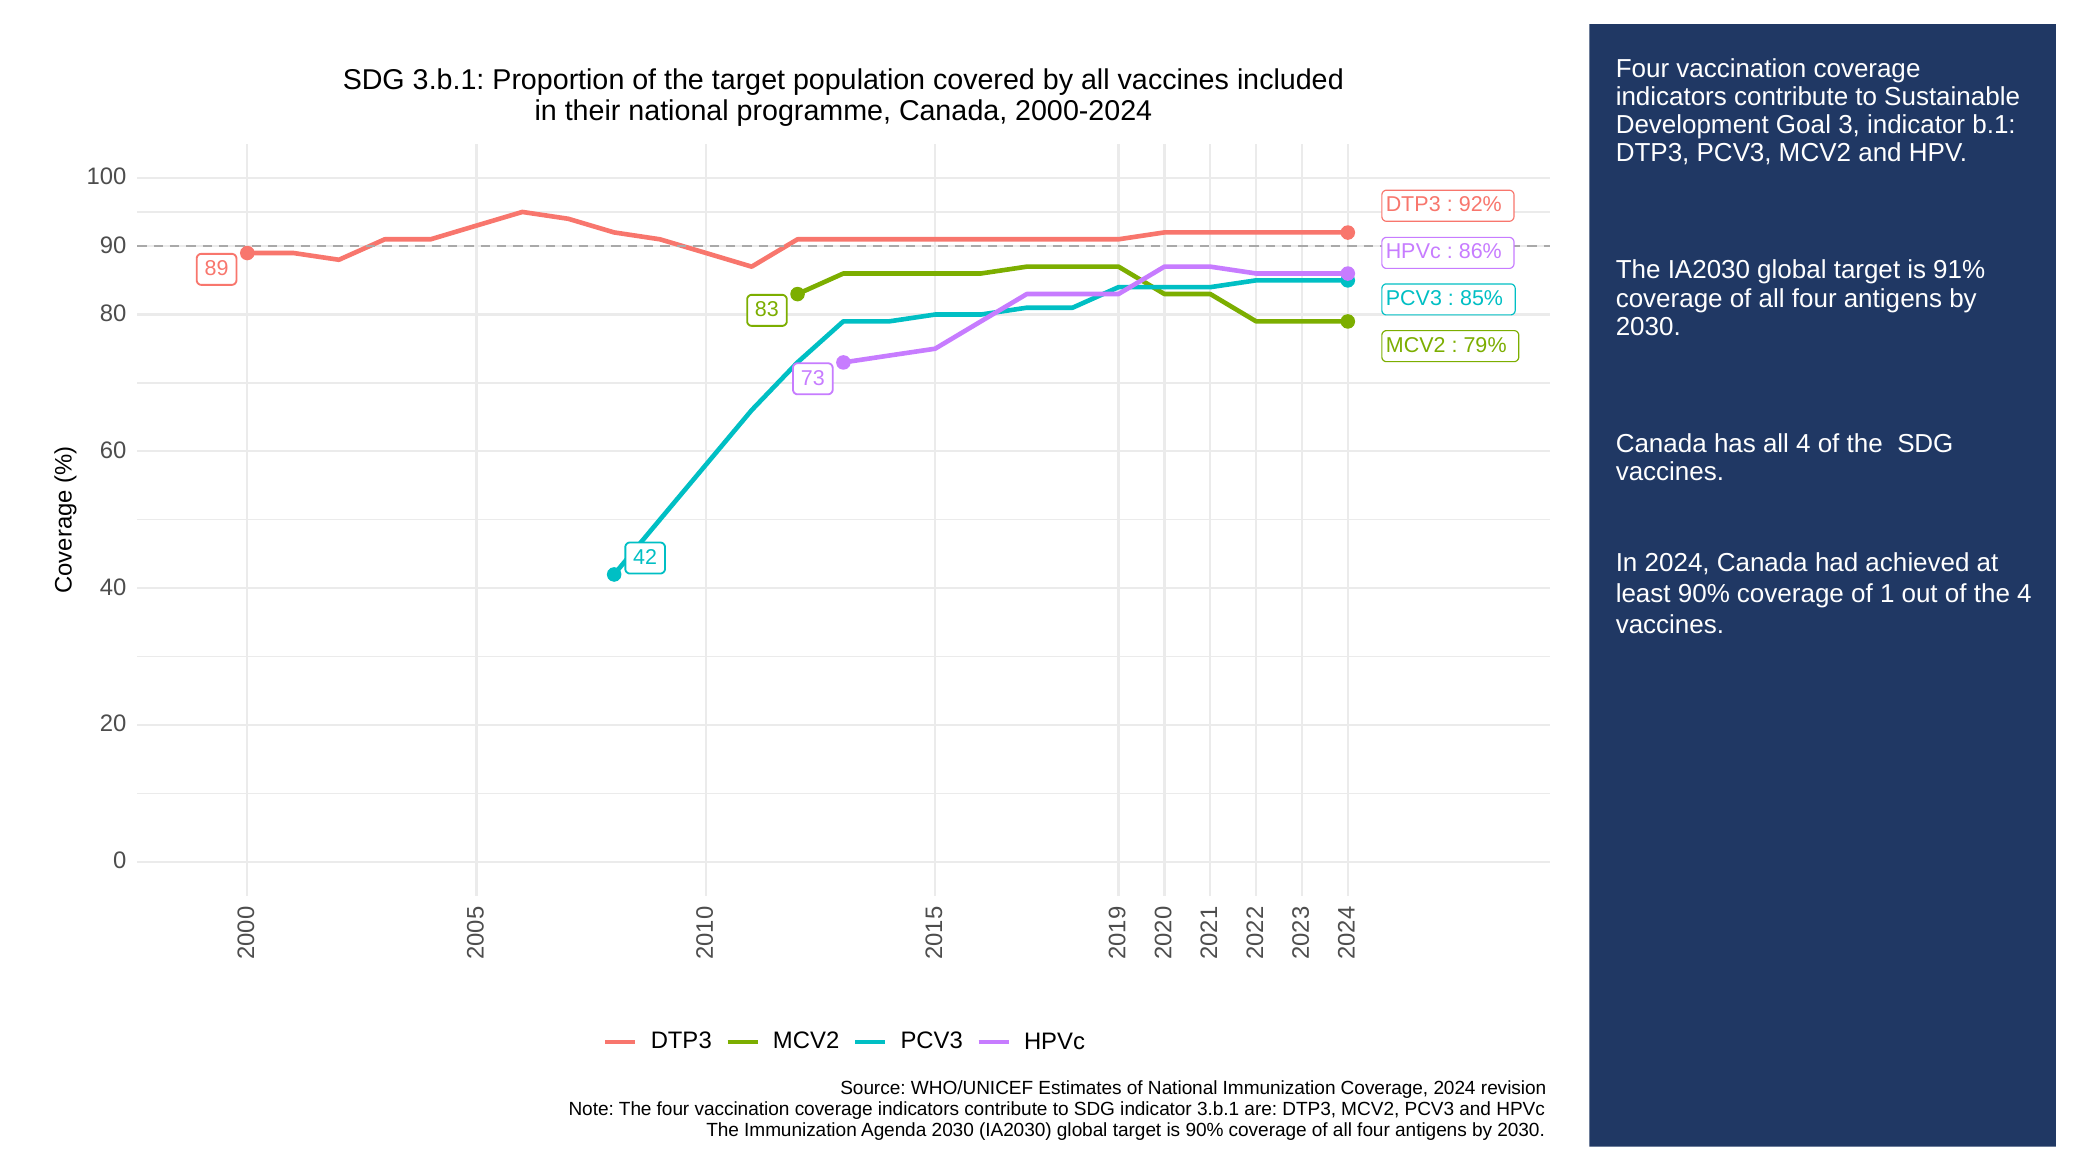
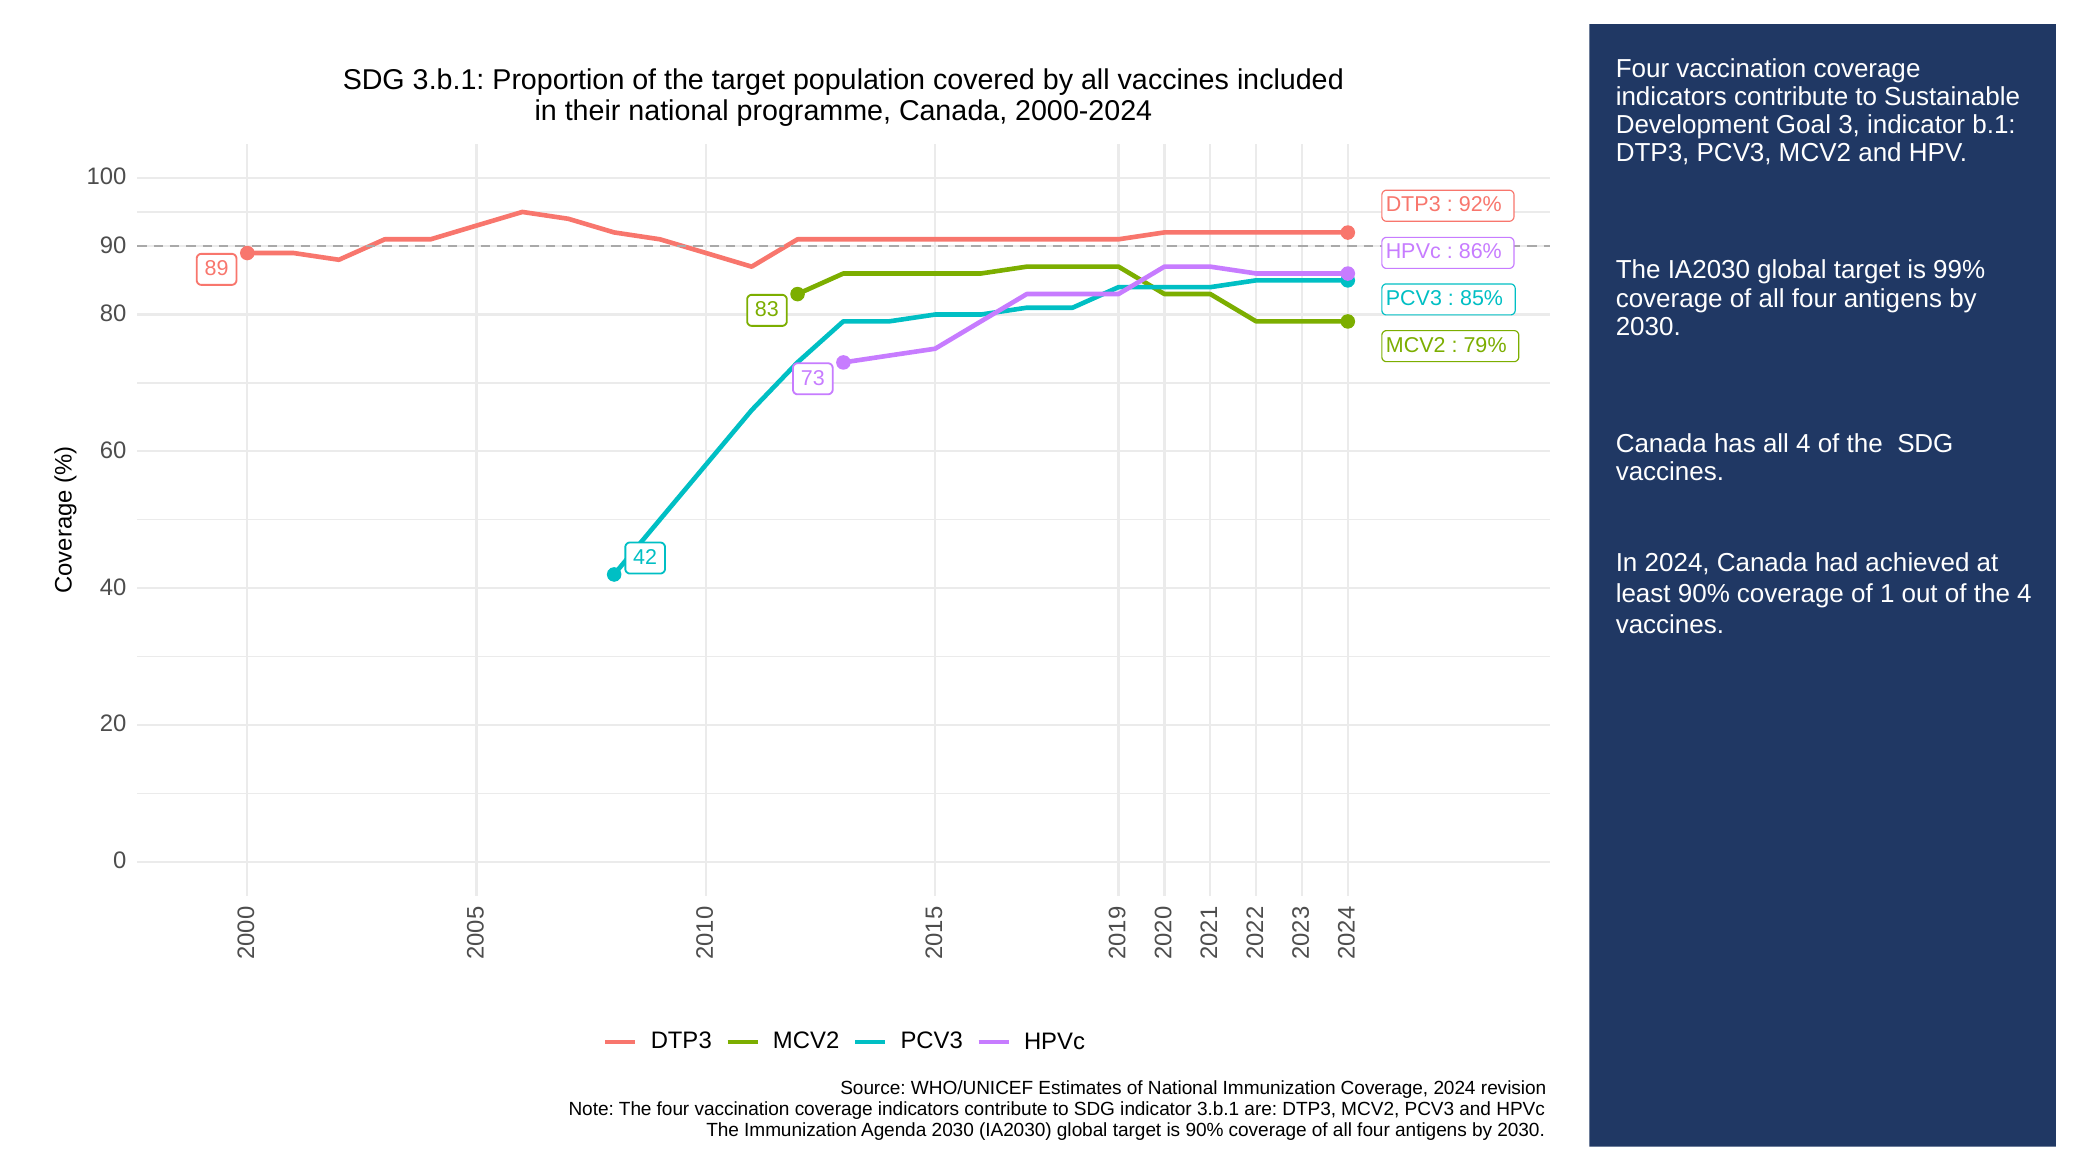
91%: 91% -> 99%
